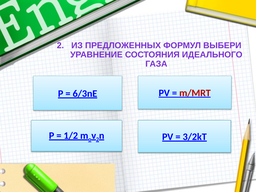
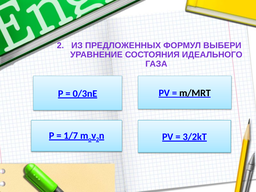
m/MRT colour: red -> black
6/3nE: 6/3nE -> 0/3nE
1/2: 1/2 -> 1/7
